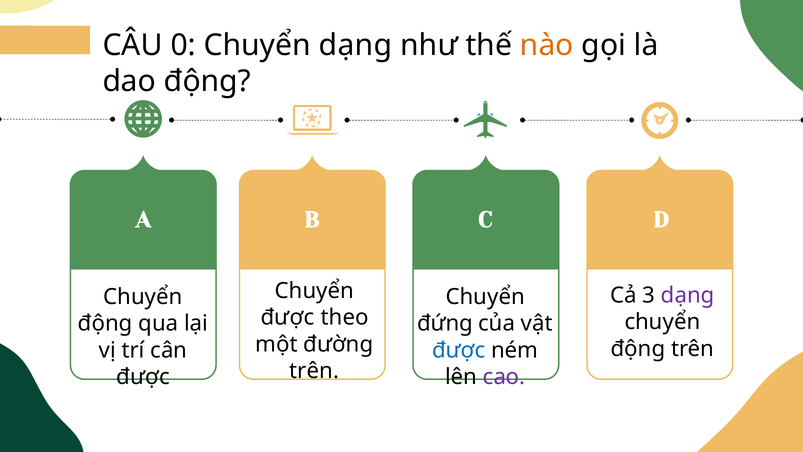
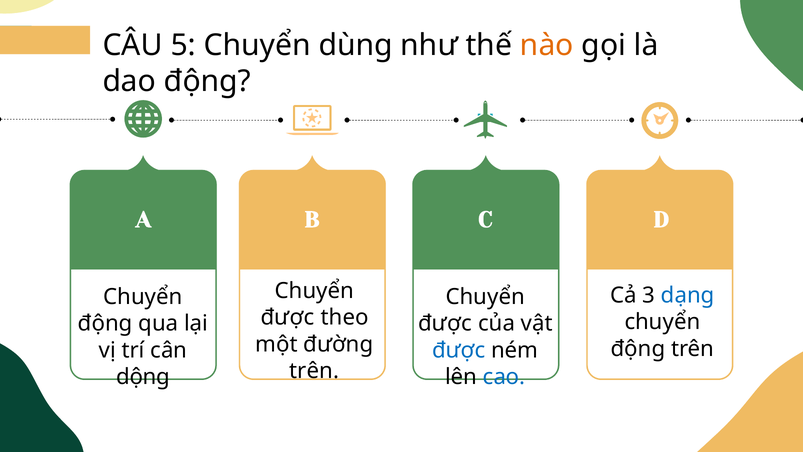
0: 0 -> 5
Chuyển dạng: dạng -> dùng
dạng at (688, 295) colour: purple -> blue
đứng at (445, 323): đứng -> được
được at (143, 377): được -> dộng
cao colour: purple -> blue
